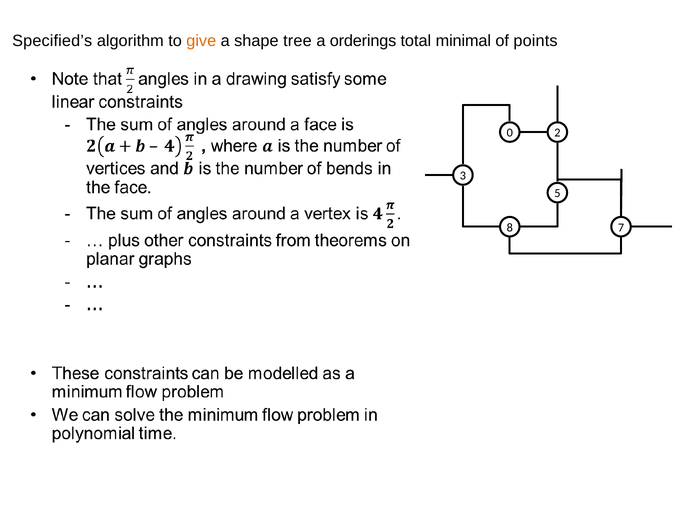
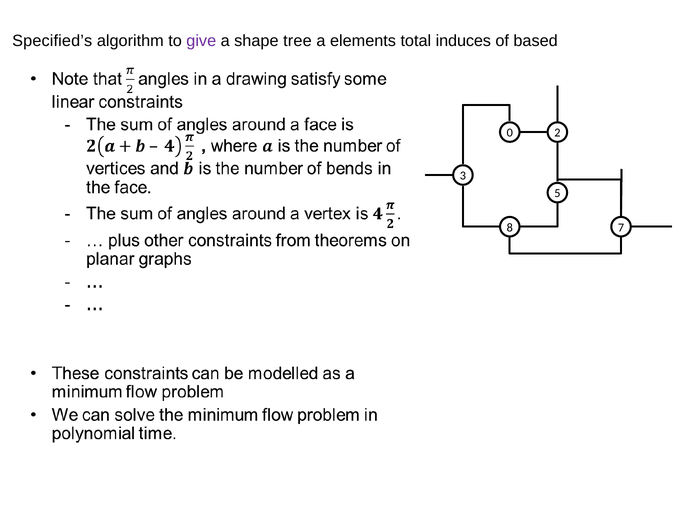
give colour: orange -> purple
orderings: orderings -> elements
minimal: minimal -> induces
points: points -> based
